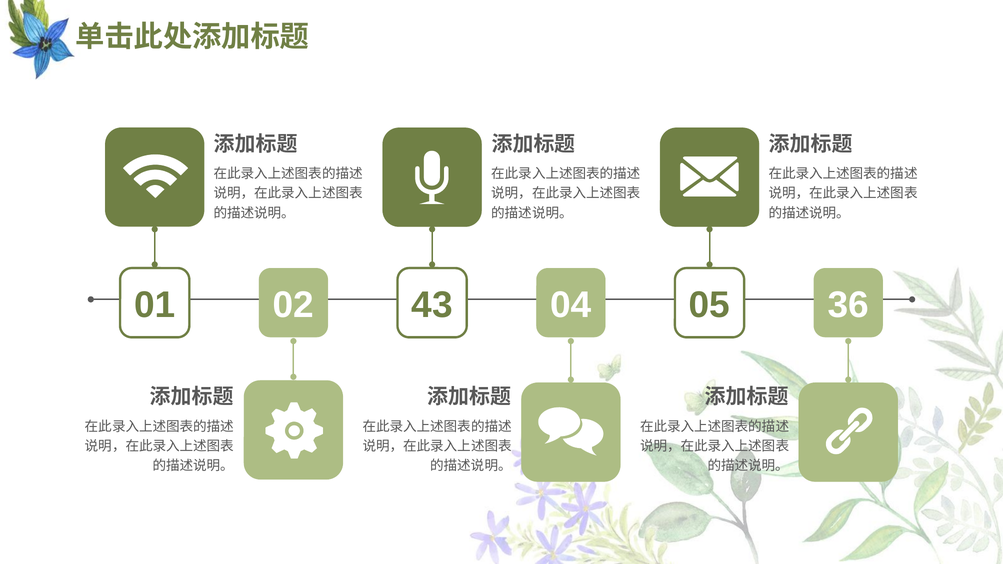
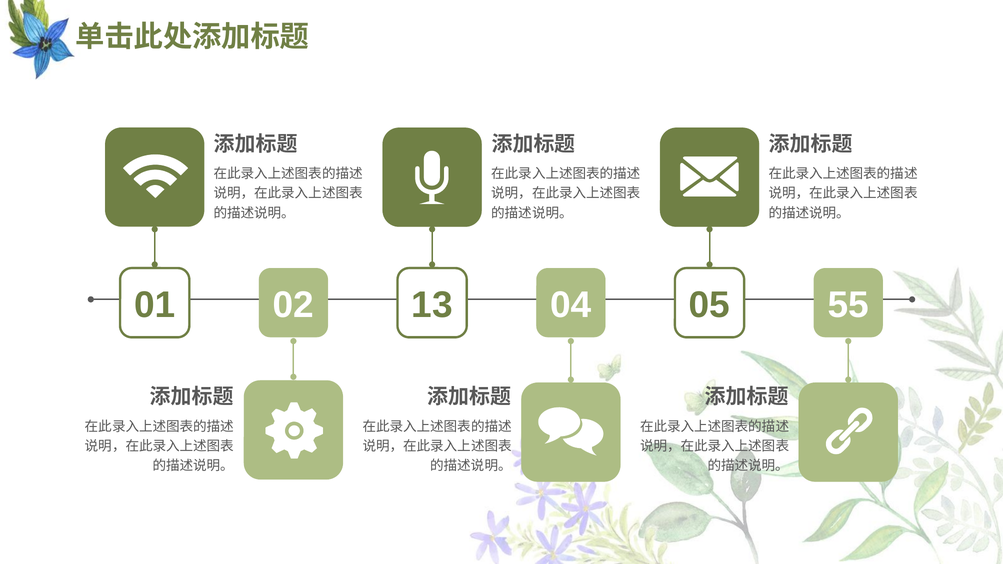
43: 43 -> 13
36: 36 -> 55
